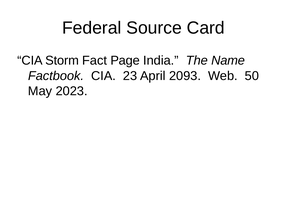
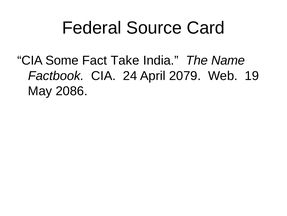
Storm: Storm -> Some
Page: Page -> Take
23: 23 -> 24
2093: 2093 -> 2079
50: 50 -> 19
2023: 2023 -> 2086
